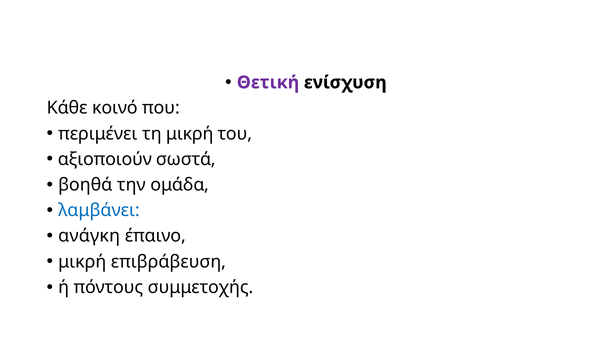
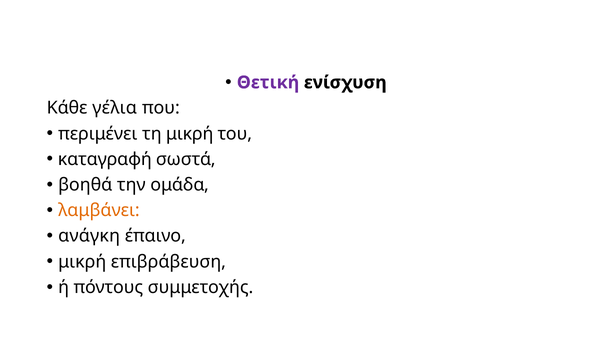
κοινό: κοινό -> γέλια
αξιοποιούν: αξιοποιούν -> καταγραφή
λαμβάνει colour: blue -> orange
